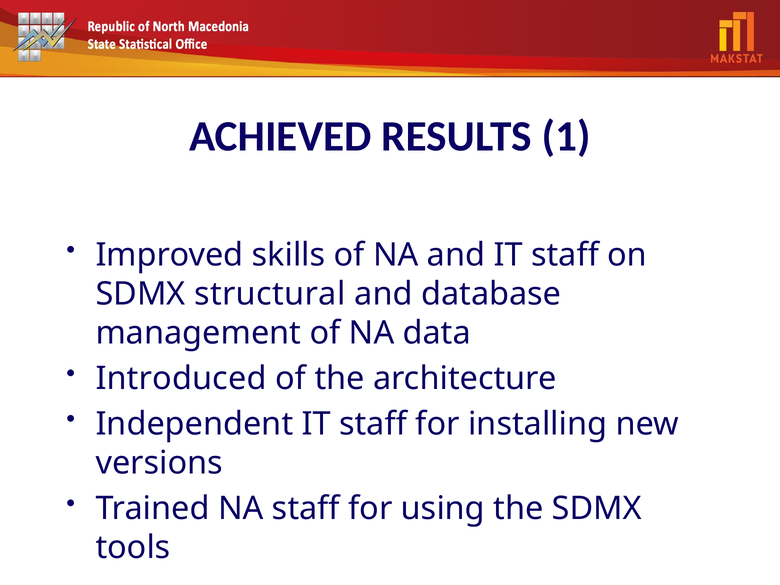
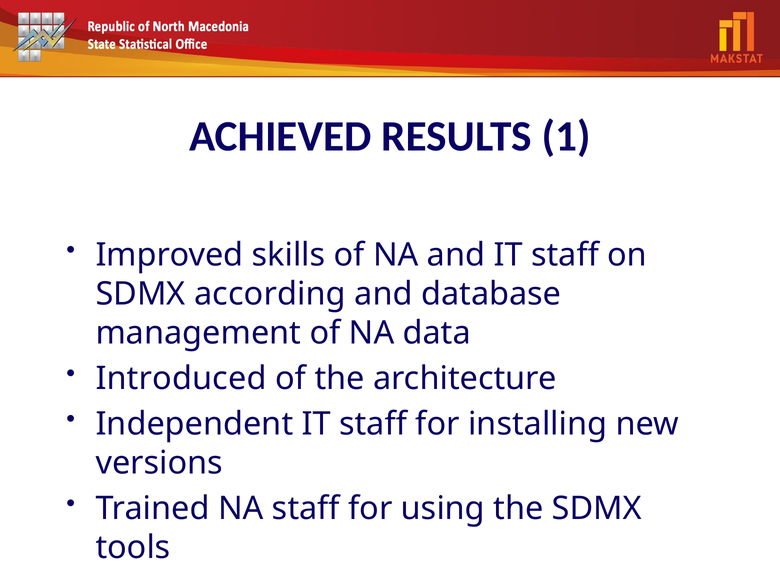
structural: structural -> according
